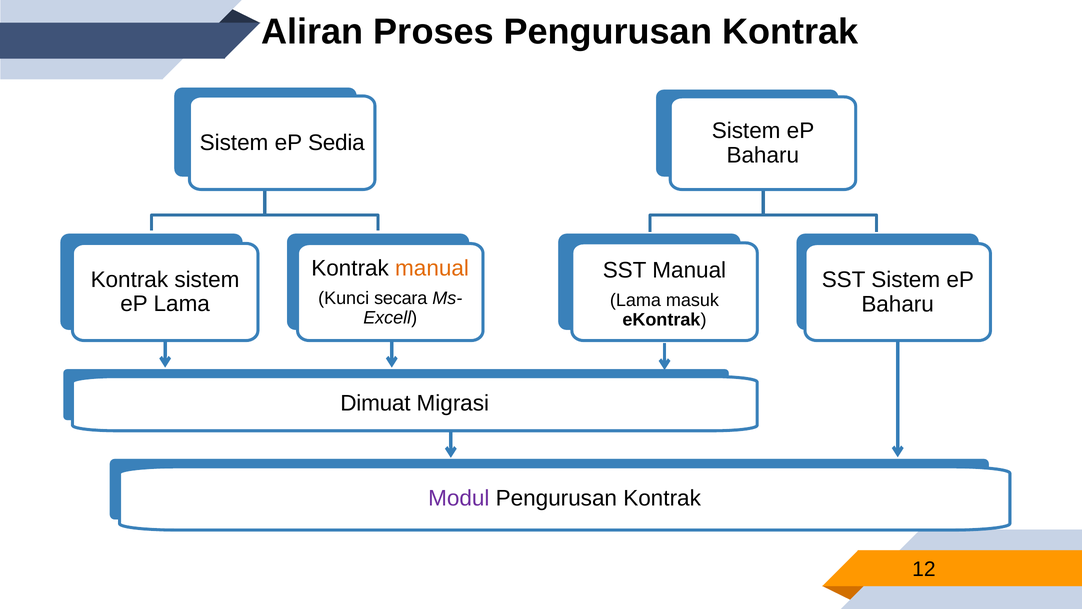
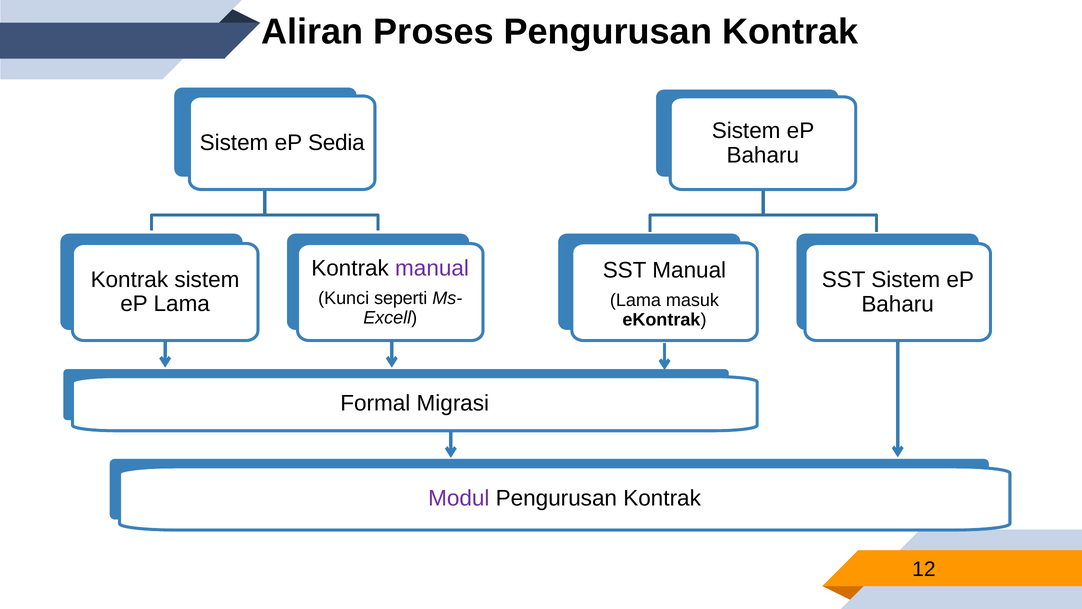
manual at (432, 268) colour: orange -> purple
secara: secara -> seperti
Dimuat: Dimuat -> Formal
